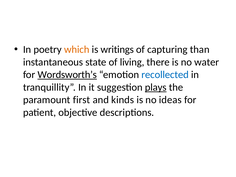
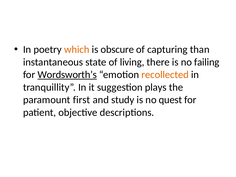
writings: writings -> obscure
water: water -> failing
recollected colour: blue -> orange
plays underline: present -> none
kinds: kinds -> study
ideas: ideas -> quest
